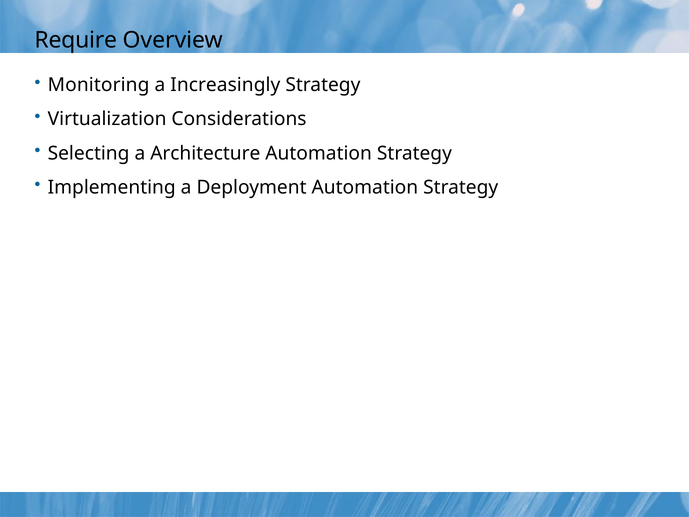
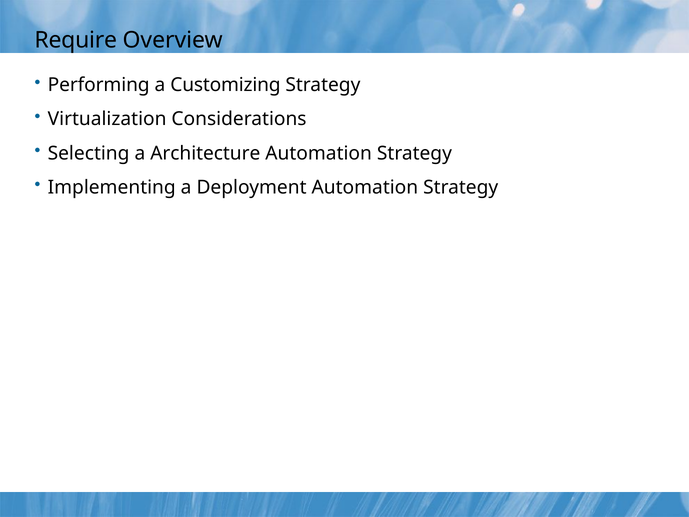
Monitoring: Monitoring -> Performing
Increasingly: Increasingly -> Customizing
